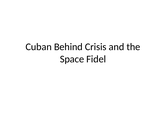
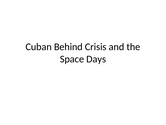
Fidel: Fidel -> Days
